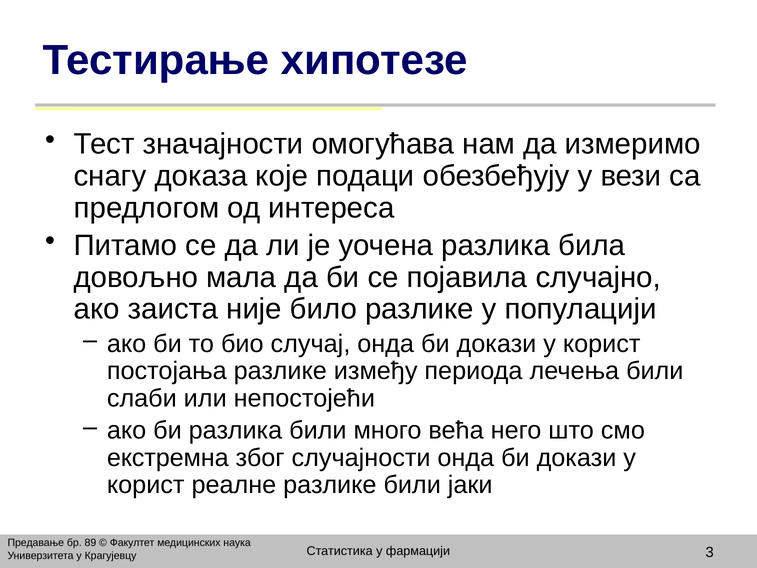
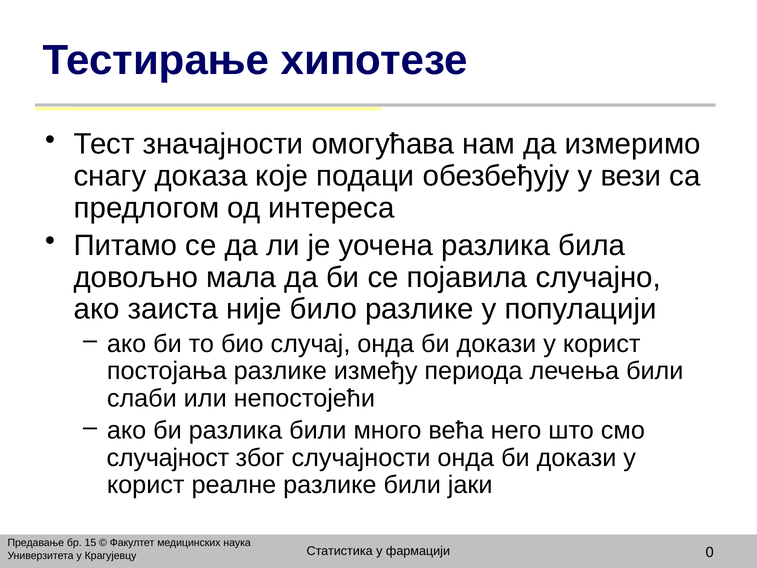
екстремна: екстремна -> случајност
89: 89 -> 15
3: 3 -> 0
